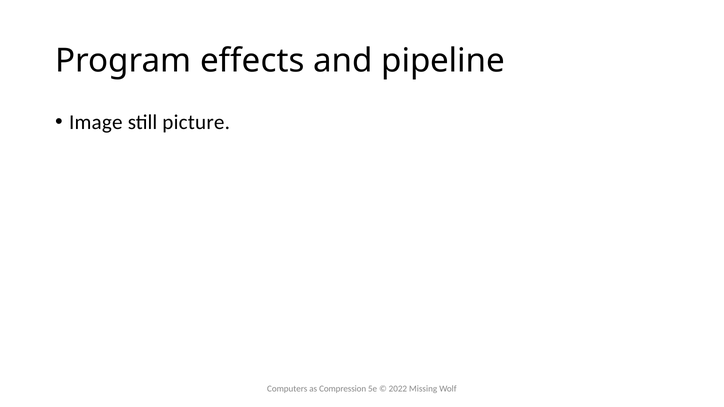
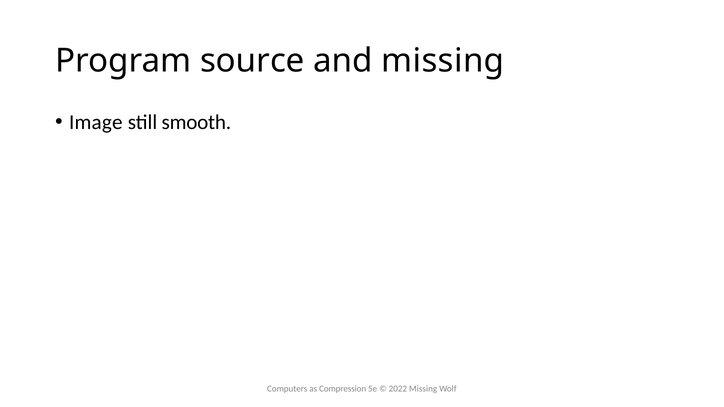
effects: effects -> source
and pipeline: pipeline -> missing
picture: picture -> smooth
